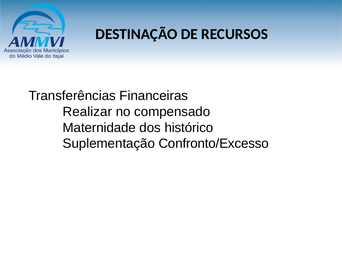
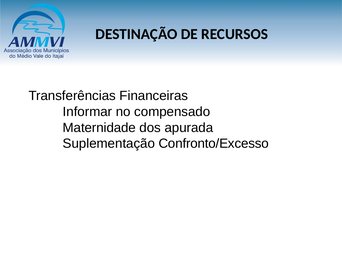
Realizar: Realizar -> Informar
histórico: histórico -> apurada
